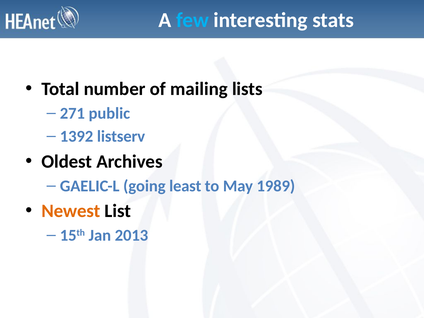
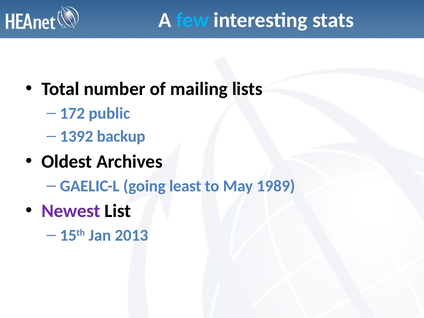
271: 271 -> 172
listserv: listserv -> backup
Newest colour: orange -> purple
